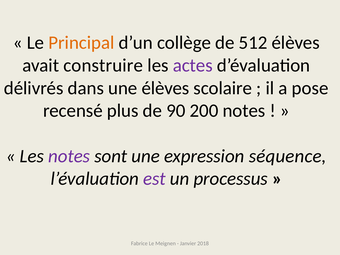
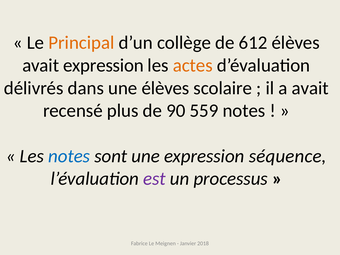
512: 512 -> 612
avait construire: construire -> expression
actes colour: purple -> orange
a pose: pose -> avait
200: 200 -> 559
notes at (69, 156) colour: purple -> blue
